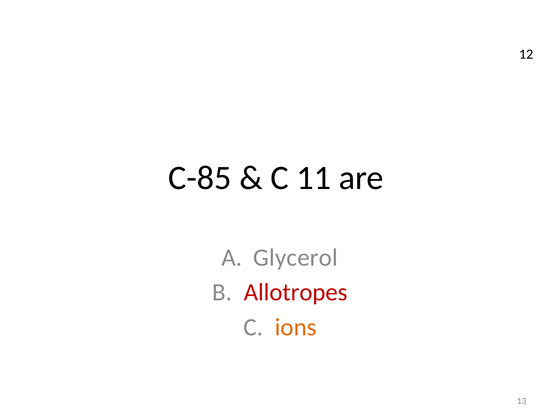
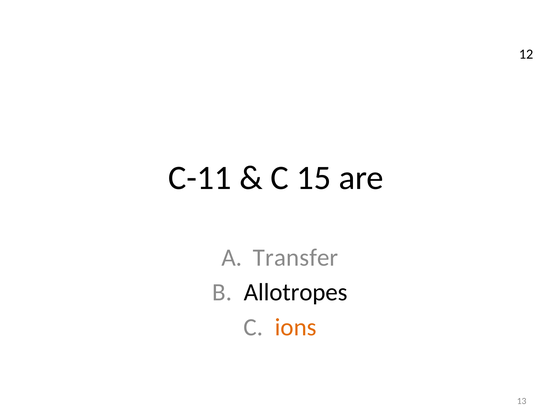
C-85: C-85 -> C-11
11: 11 -> 15
Glycerol: Glycerol -> Transfer
Allotropes colour: red -> black
